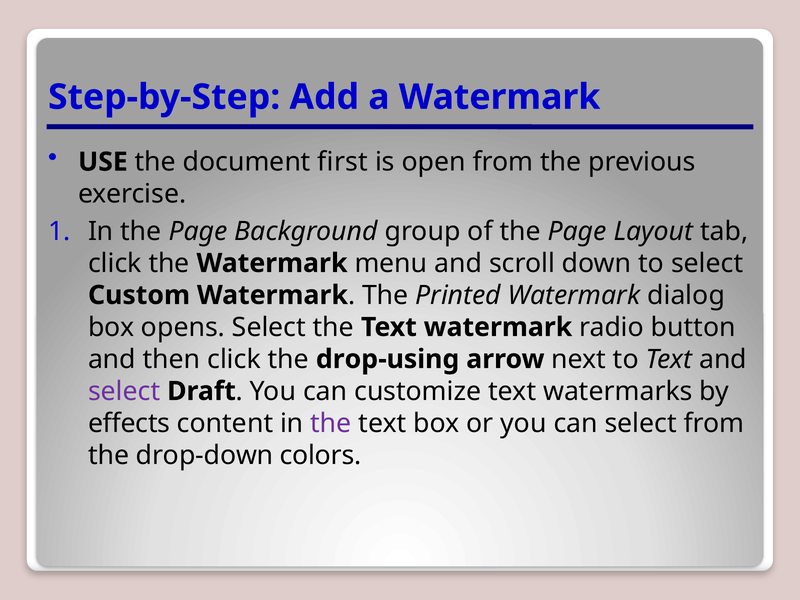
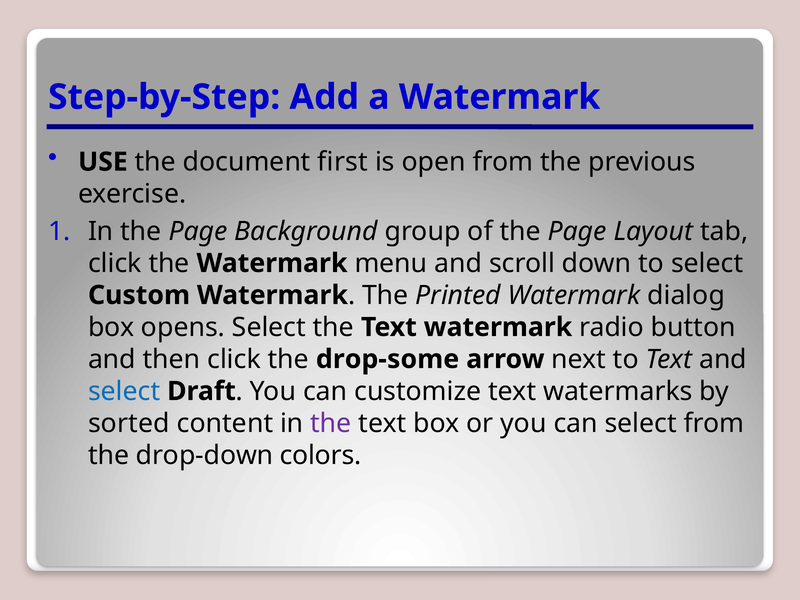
drop-using: drop-using -> drop-some
select at (124, 391) colour: purple -> blue
effects: effects -> sorted
